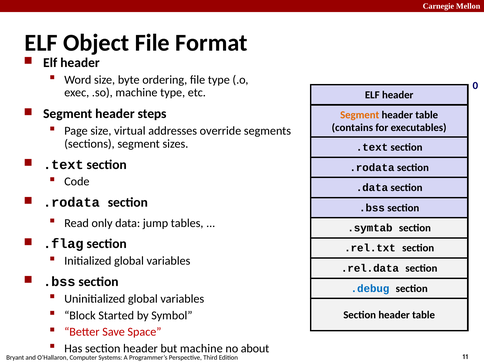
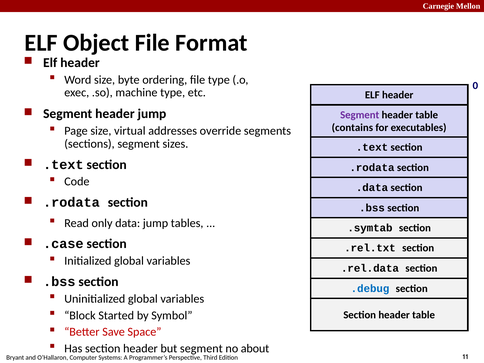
header steps: steps -> jump
Segment at (360, 115) colour: orange -> purple
.flag: .flag -> .case
but machine: machine -> segment
